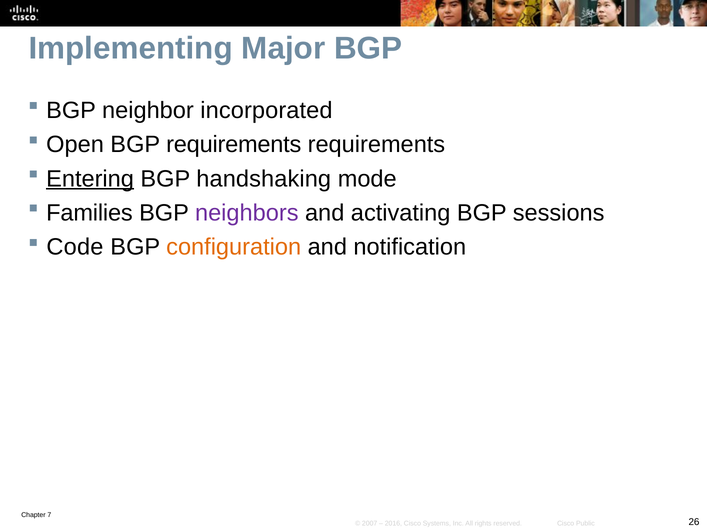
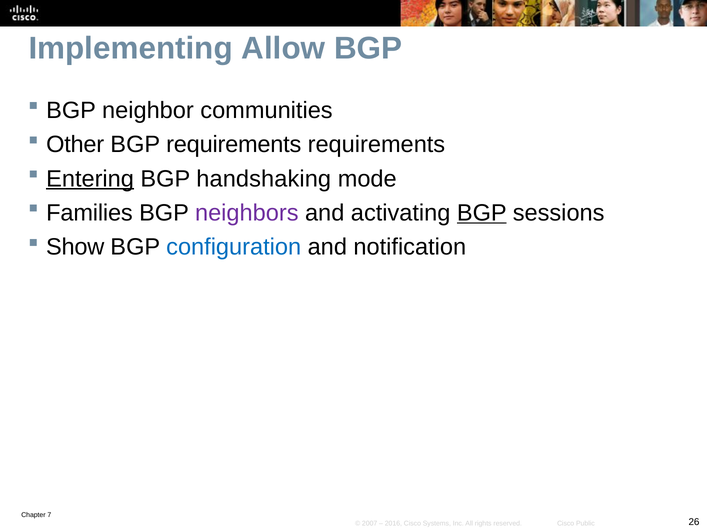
Major: Major -> Allow
incorporated: incorporated -> communities
Open: Open -> Other
BGP at (482, 213) underline: none -> present
Code: Code -> Show
configuration colour: orange -> blue
